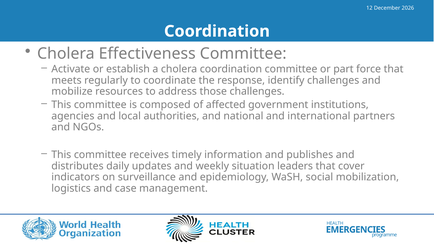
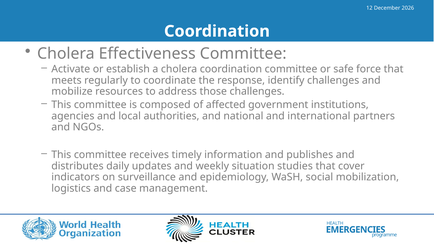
part: part -> safe
leaders: leaders -> studies
